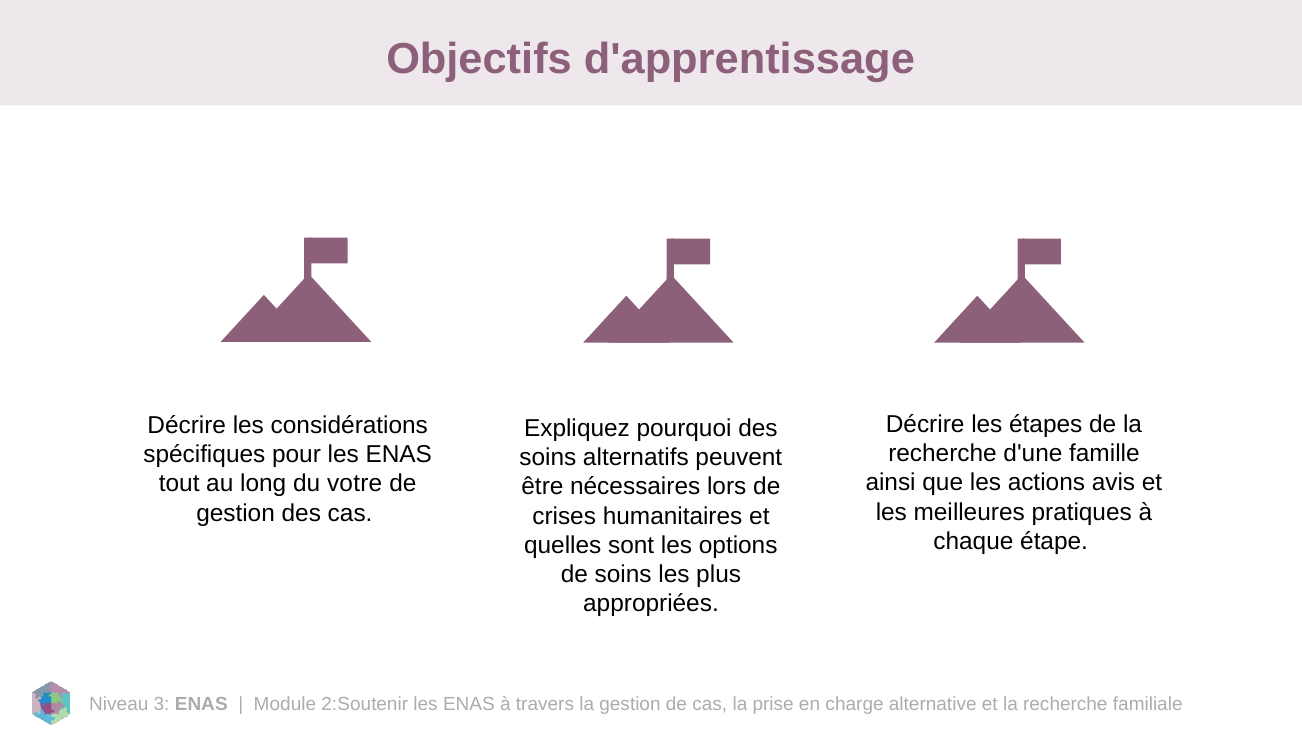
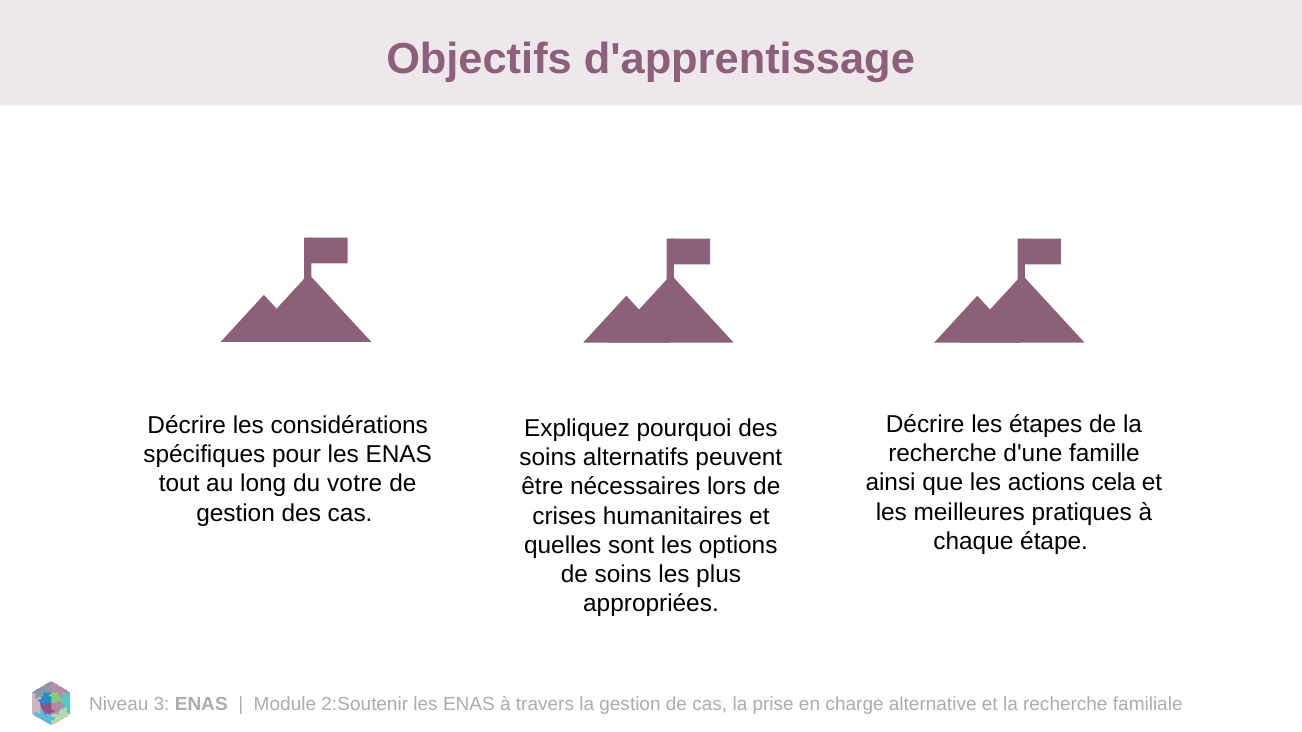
avis: avis -> cela
